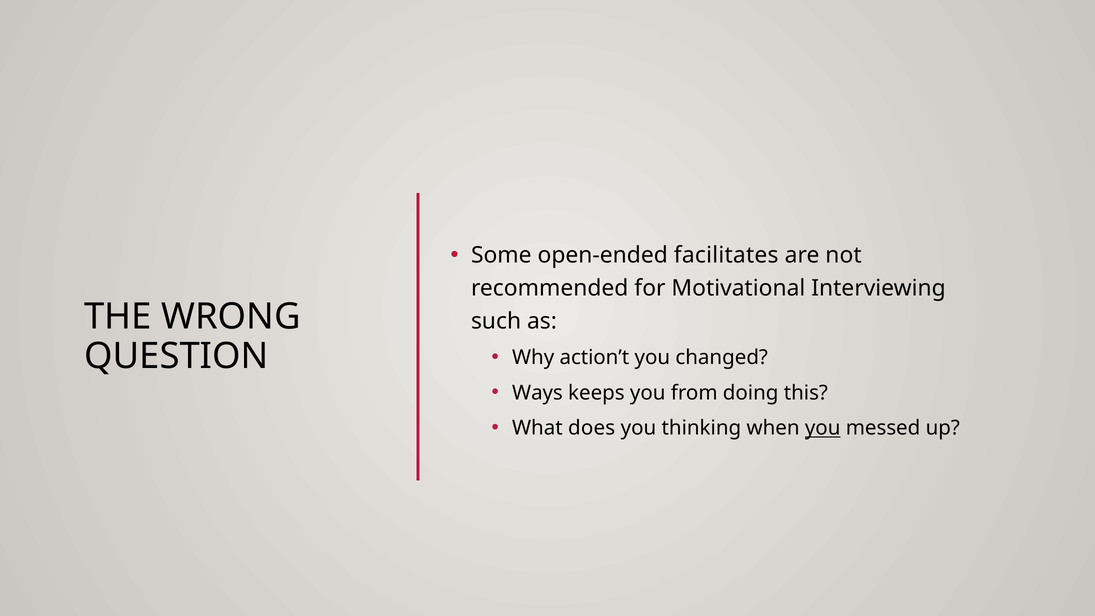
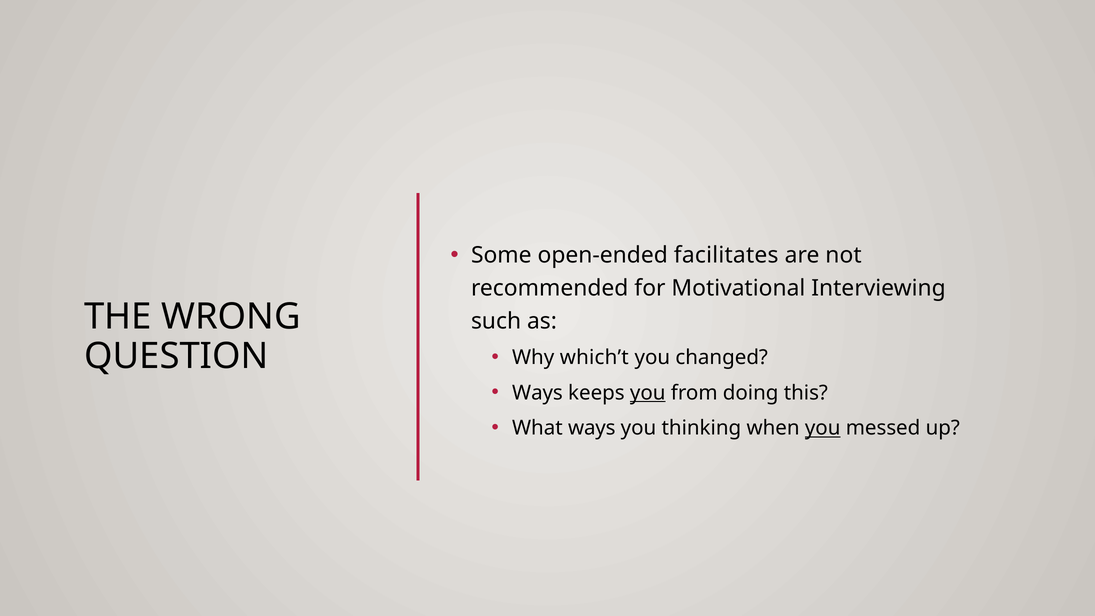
action’t: action’t -> which’t
you at (648, 393) underline: none -> present
What does: does -> ways
